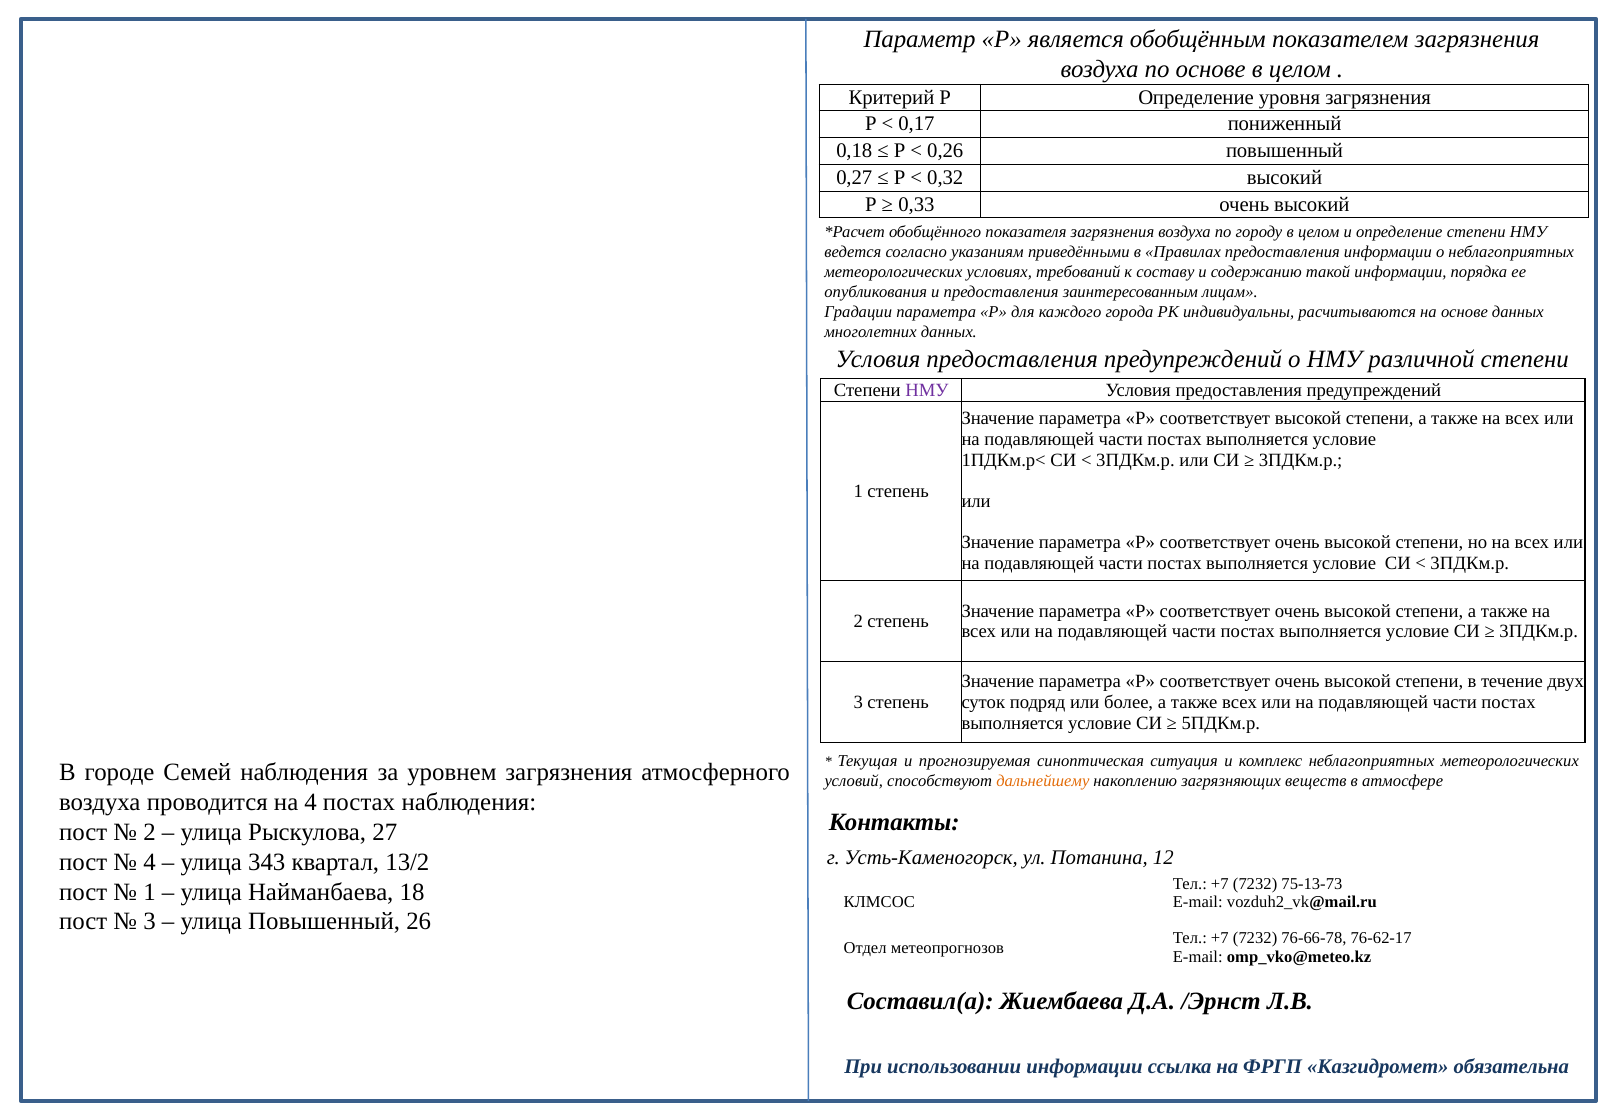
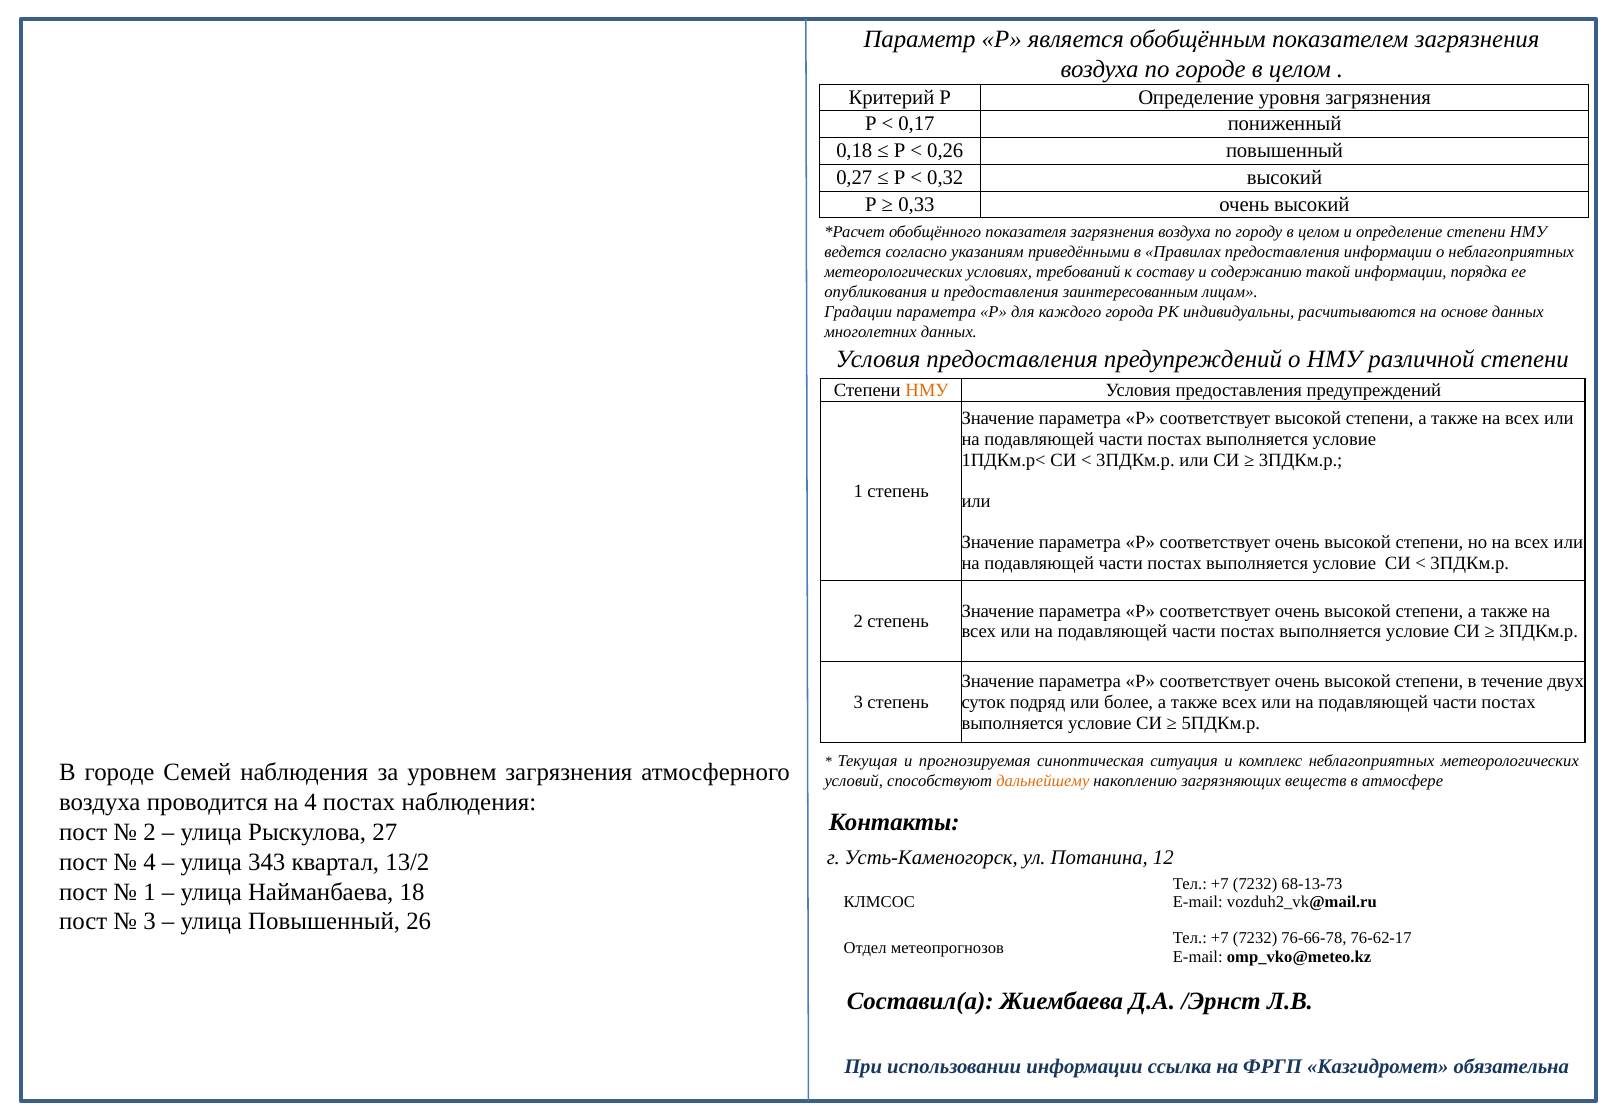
по основе: основе -> городе
НМУ at (927, 390) colour: purple -> orange
75-13-73: 75-13-73 -> 68-13-73
